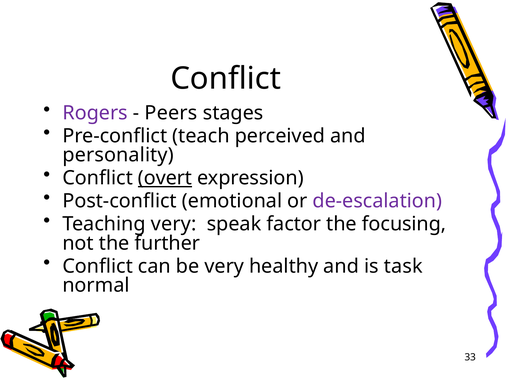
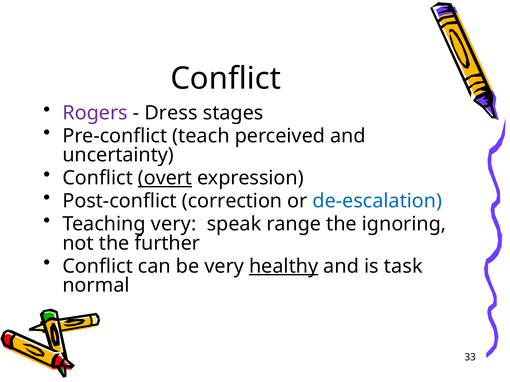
Peers: Peers -> Dress
personality: personality -> uncertainty
emotional: emotional -> correction
de-escalation colour: purple -> blue
factor: factor -> range
focusing: focusing -> ignoring
healthy underline: none -> present
